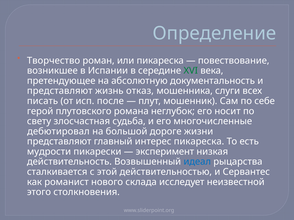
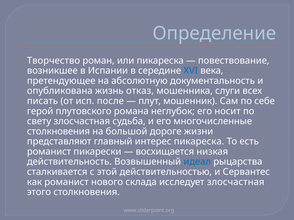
XVI colour: green -> blue
представляют at (60, 91): представляют -> опубликована
дебютировал at (58, 132): дебютировал -> столкновения
мудрости at (49, 152): мудрости -> романист
эксперимент: эксперимент -> восхищается
исследует неизвестной: неизвестной -> злосчастная
